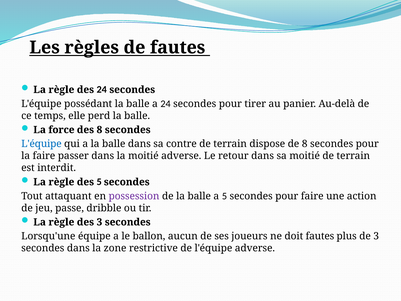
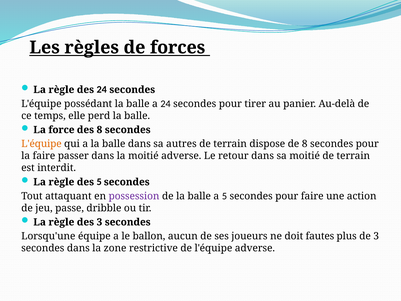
de fautes: fautes -> forces
L'équipe at (41, 144) colour: blue -> orange
contre: contre -> autres
